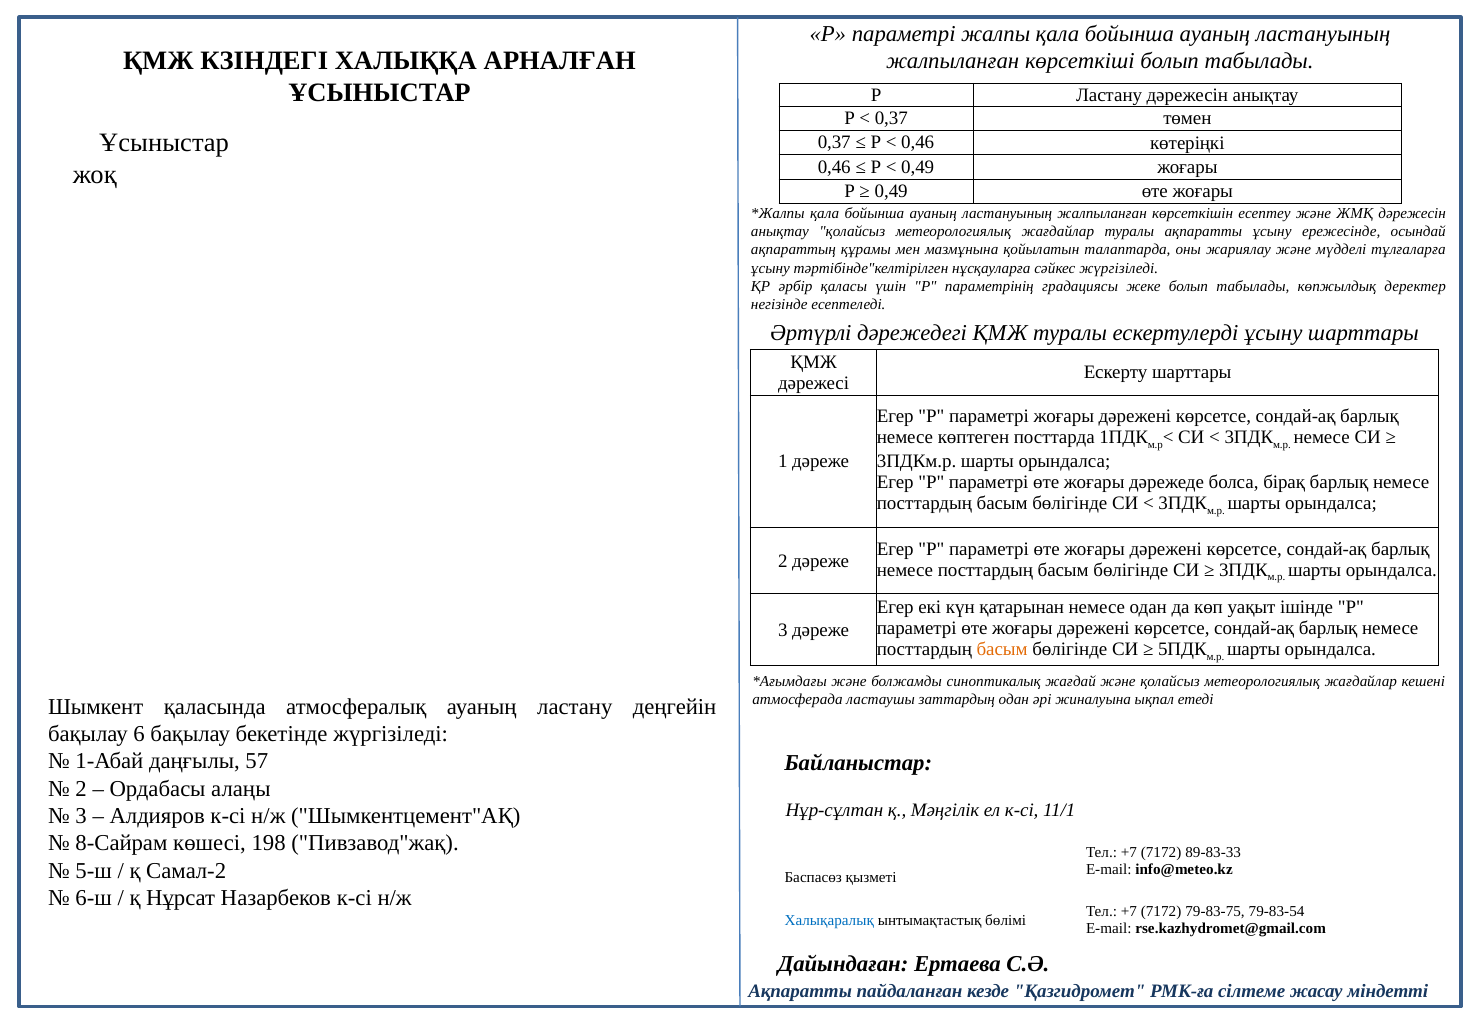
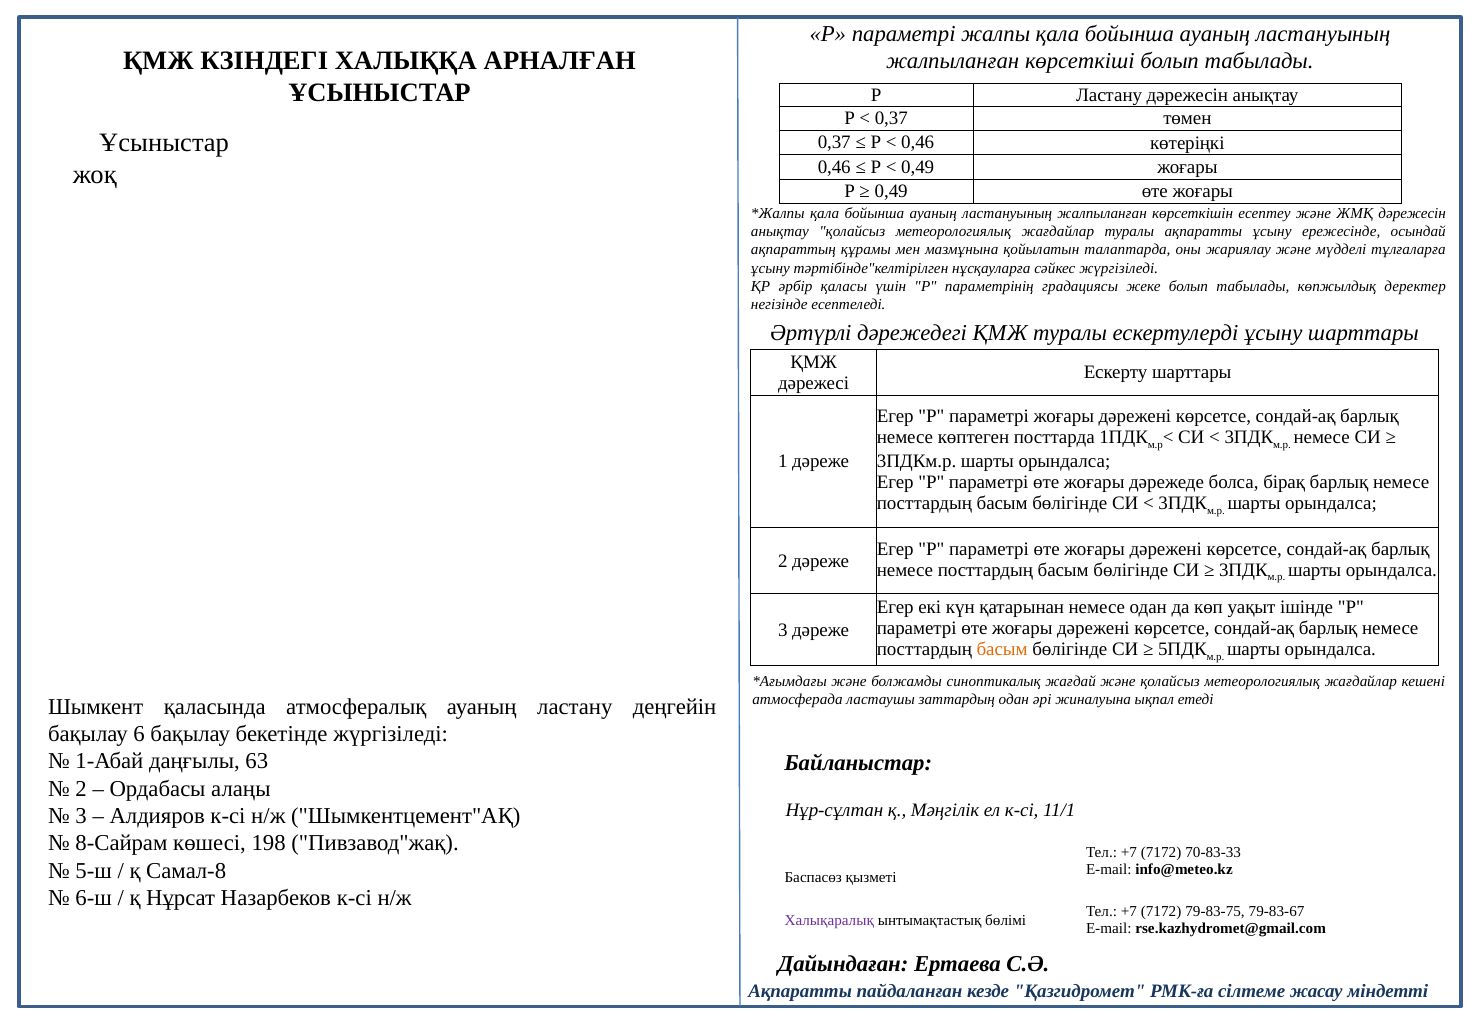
57: 57 -> 63
89-83-33: 89-83-33 -> 70-83-33
Самал-2: Самал-2 -> Самал-8
79-83-54: 79-83-54 -> 79-83-67
Халықаралық colour: blue -> purple
